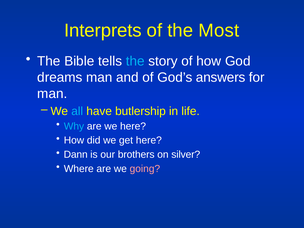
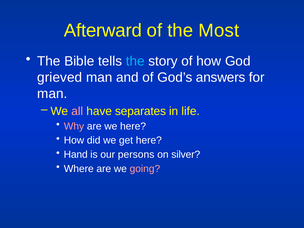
Interprets: Interprets -> Afterward
dreams: dreams -> grieved
all colour: light blue -> pink
butlership: butlership -> separates
Why colour: light blue -> pink
Dann: Dann -> Hand
brothers: brothers -> persons
